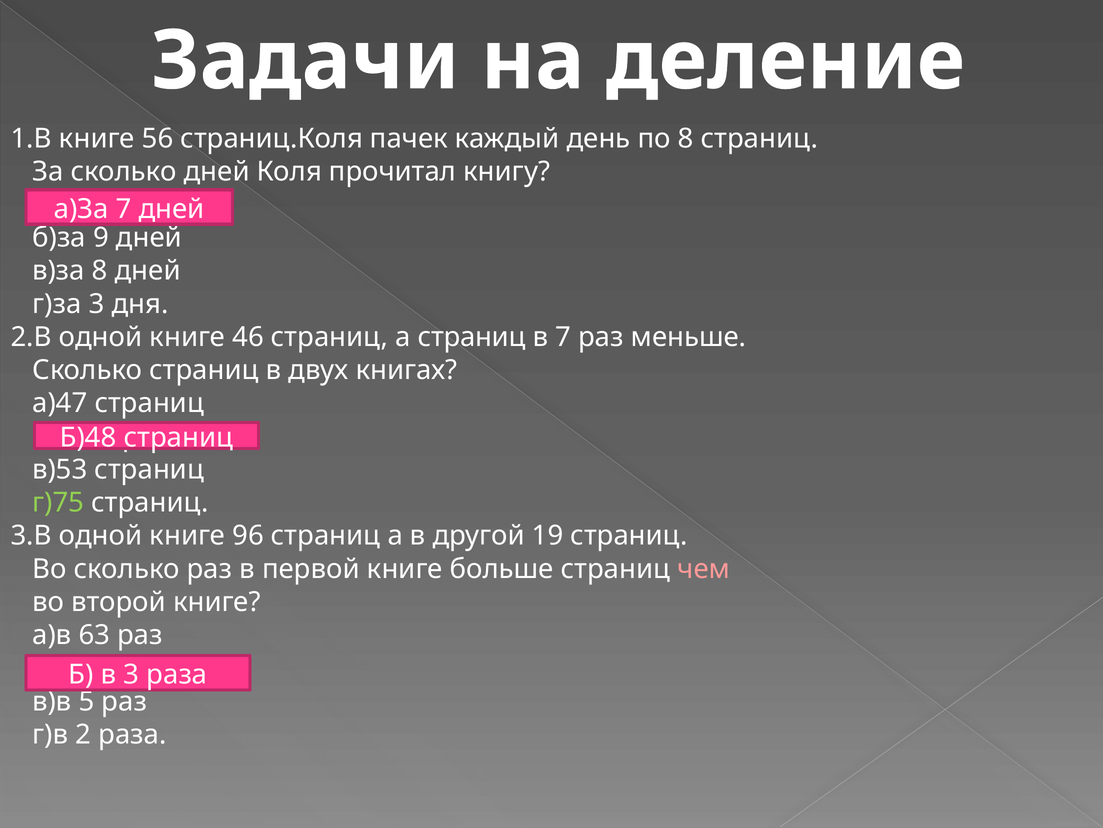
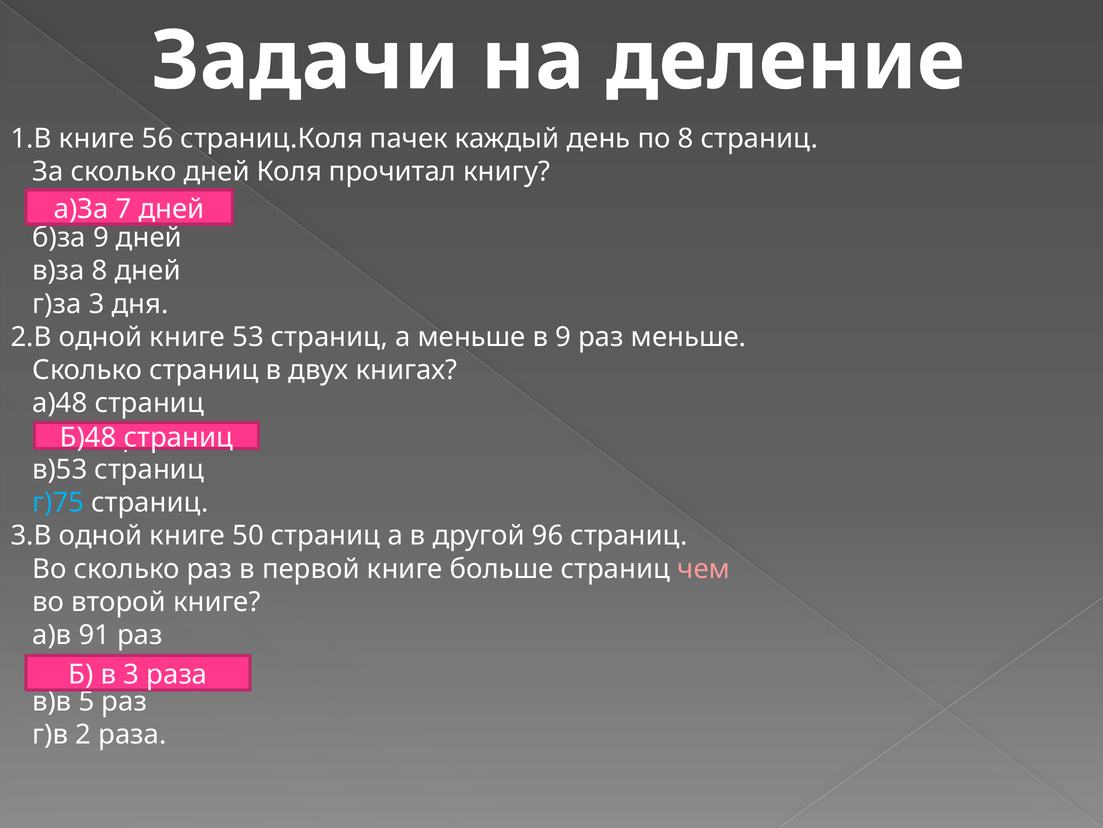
46: 46 -> 53
а страниц: страниц -> меньше
в 7: 7 -> 9
а)47: а)47 -> а)48
г)75 colour: light green -> light blue
96: 96 -> 50
19: 19 -> 96
63: 63 -> 91
